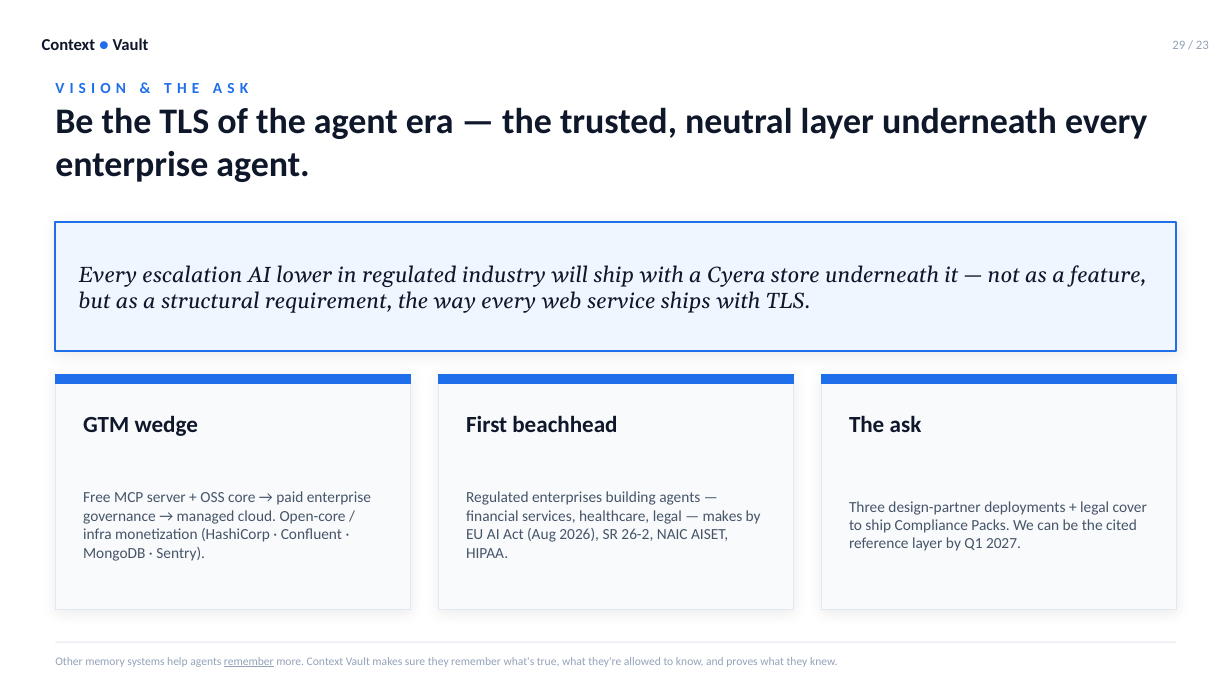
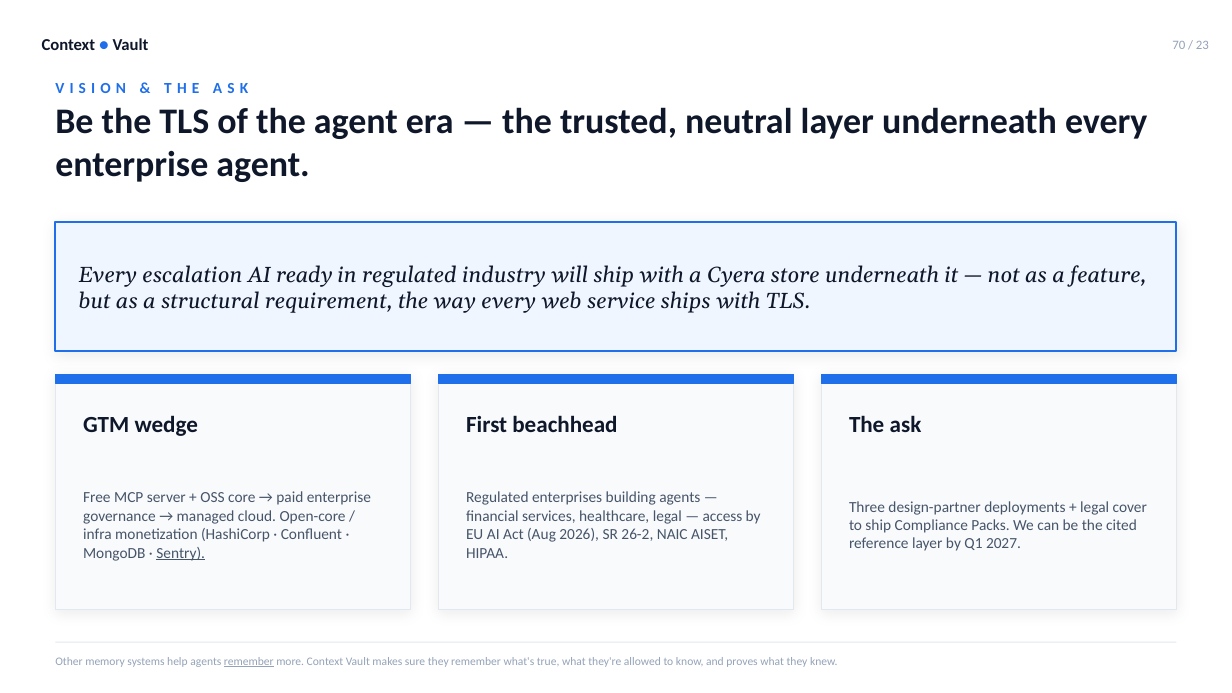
29: 29 -> 70
lower: lower -> ready
makes at (722, 516): makes -> access
Sentry underline: none -> present
